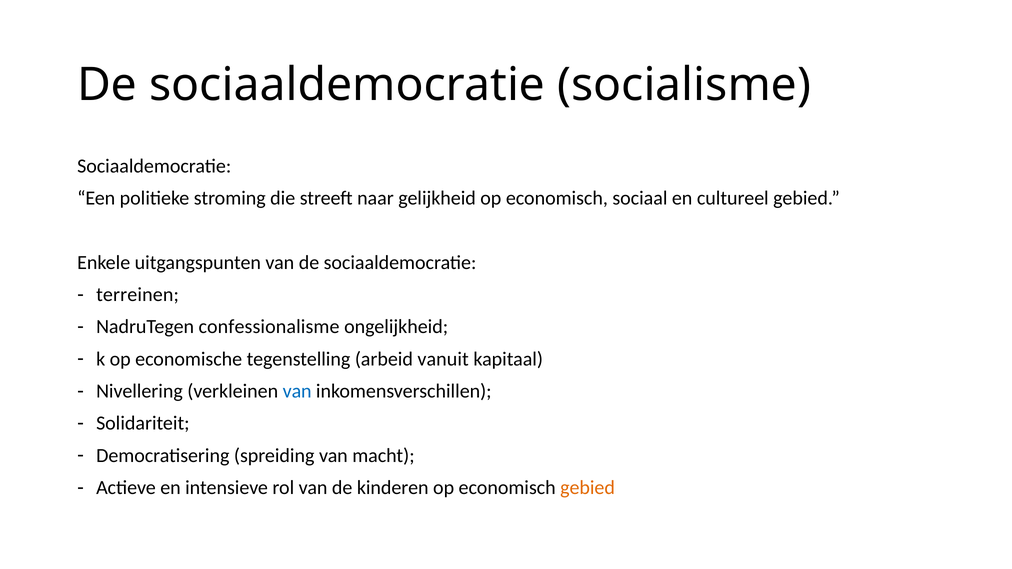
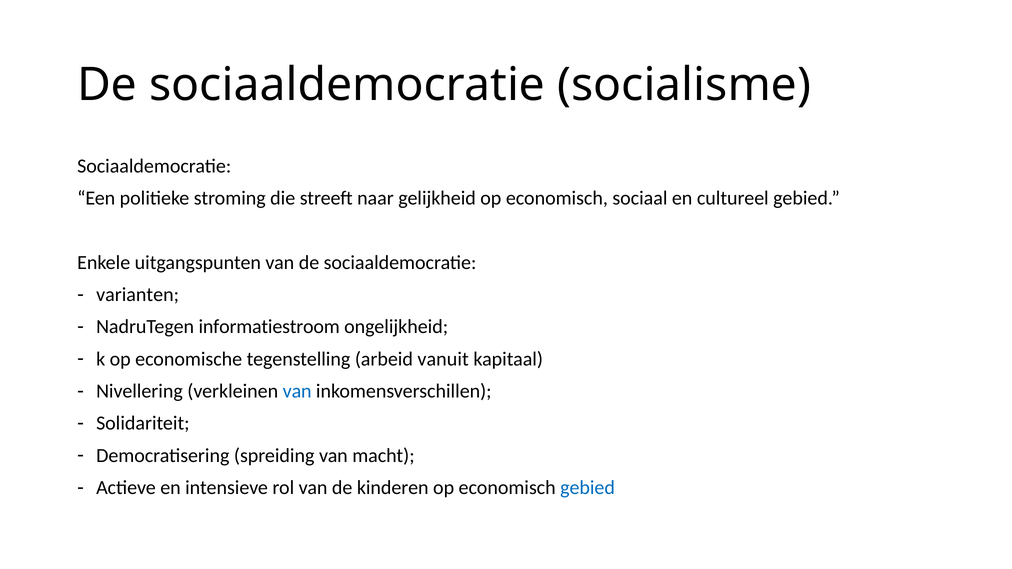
terreinen: terreinen -> varianten
confessionalisme: confessionalisme -> informatiestroom
gebied at (588, 488) colour: orange -> blue
